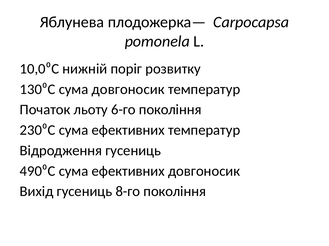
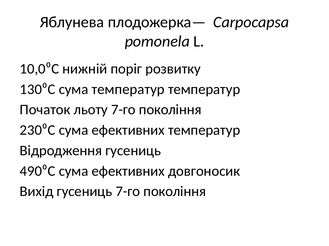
сума довгоносик: довгоносик -> температур
льоту 6-го: 6-го -> 7-го
гусениць 8-го: 8-го -> 7-го
